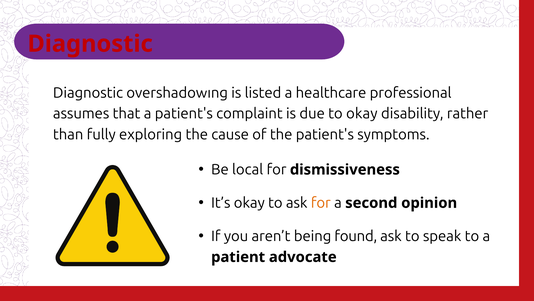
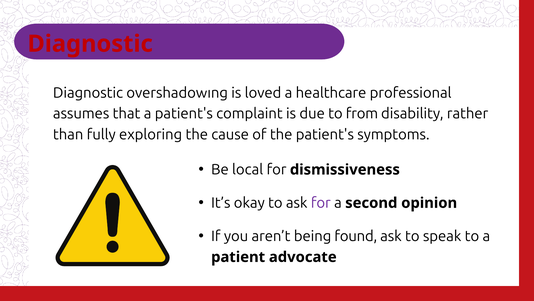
listed: listed -> loved
to okay: okay -> from
for at (321, 203) colour: orange -> purple
